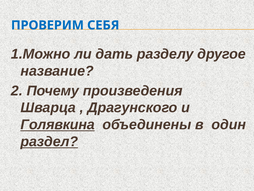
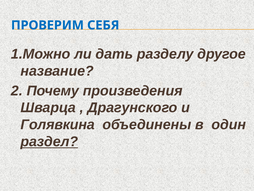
Голявкина underline: present -> none
